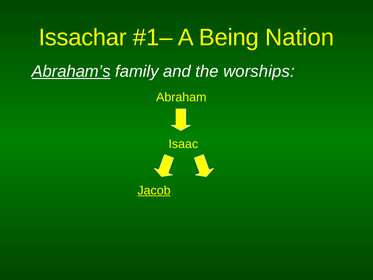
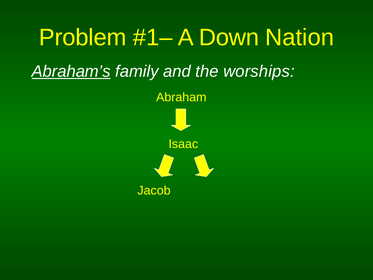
Issachar: Issachar -> Problem
Being: Being -> Down
Jacob underline: present -> none
